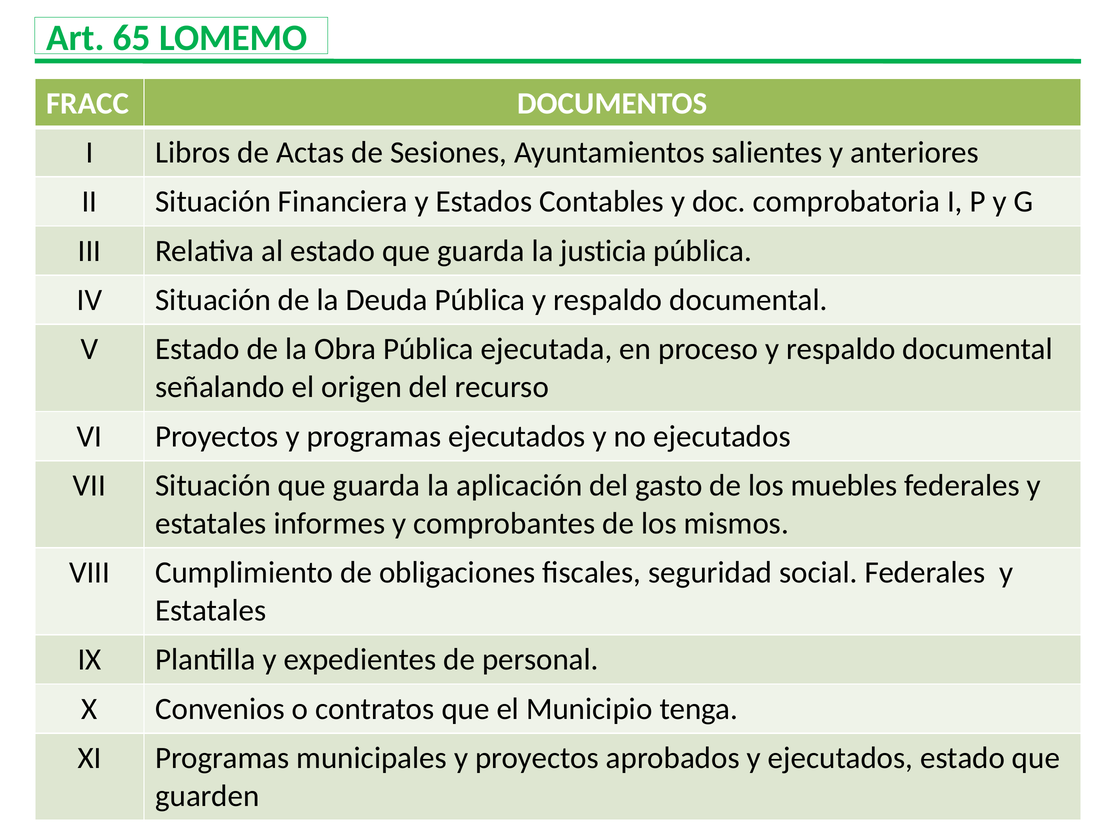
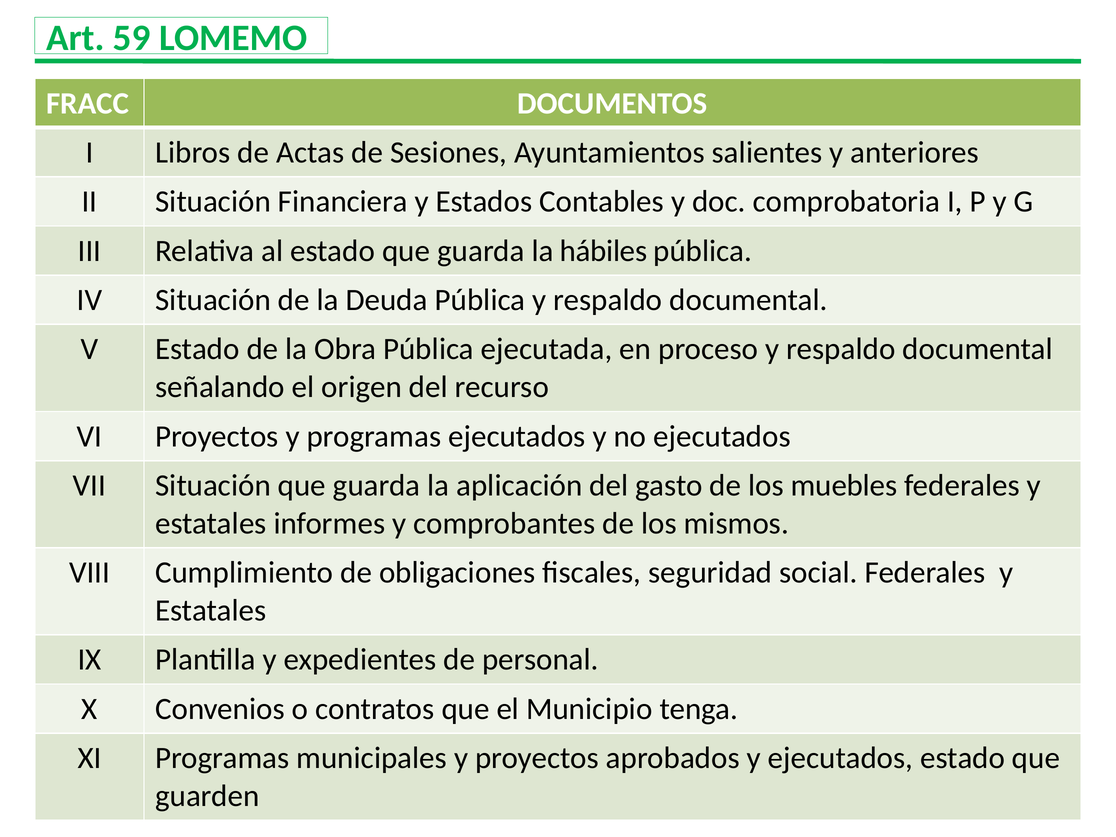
65: 65 -> 59
justicia: justicia -> hábiles
